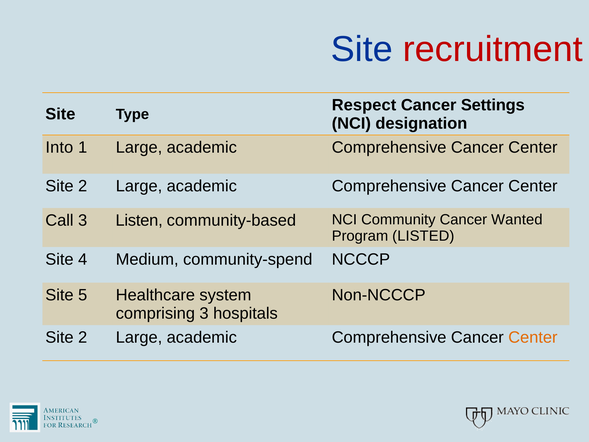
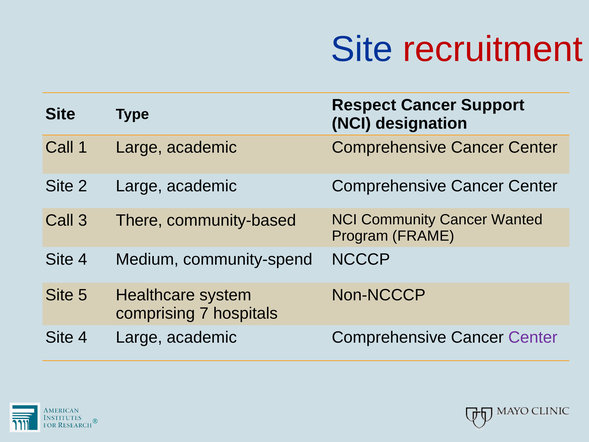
Settings: Settings -> Support
Into at (59, 147): Into -> Call
Listen: Listen -> There
LISTED: LISTED -> FRAME
comprising 3: 3 -> 7
2 at (83, 337): 2 -> 4
Center at (533, 337) colour: orange -> purple
